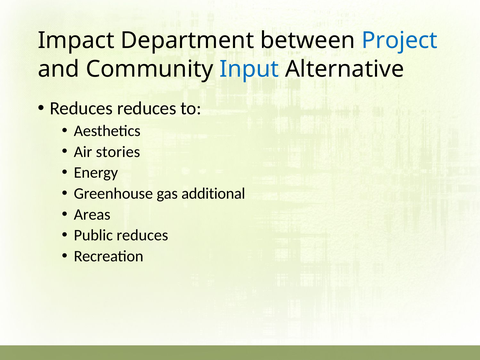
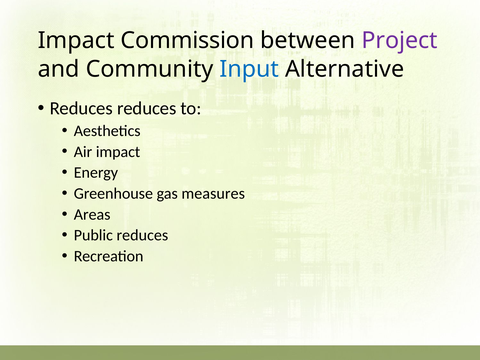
Department: Department -> Commission
Project colour: blue -> purple
Air stories: stories -> impact
additional: additional -> measures
